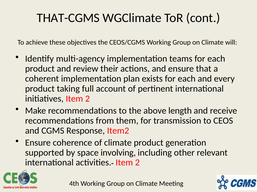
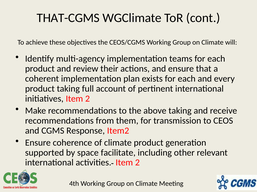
above length: length -> taking
involving: involving -> facilitate
